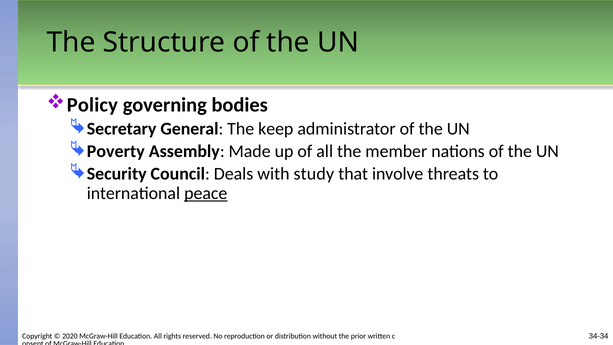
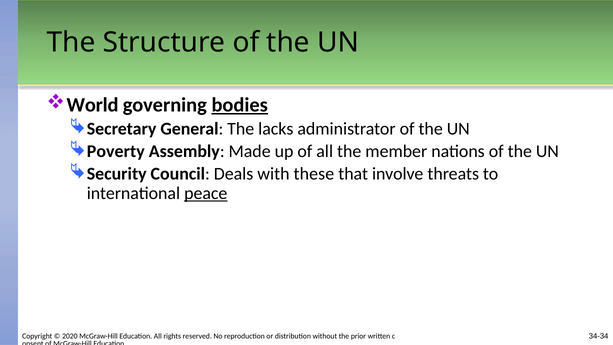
Policy: Policy -> World
bodies underline: none -> present
keep: keep -> lacks
study: study -> these
